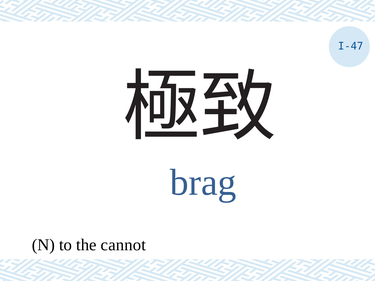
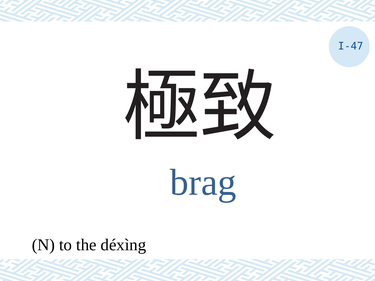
cannot: cannot -> déxìng
